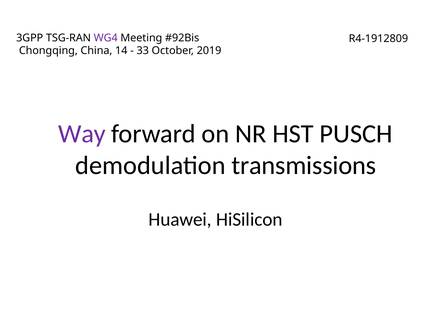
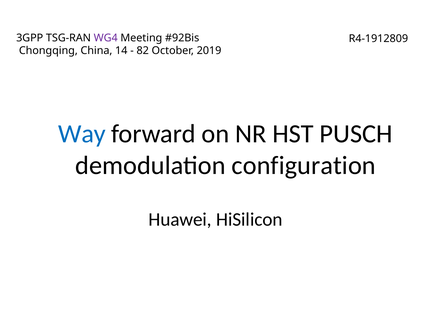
33: 33 -> 82
Way colour: purple -> blue
transmissions: transmissions -> configuration
